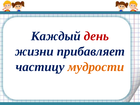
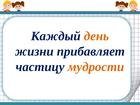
день colour: red -> orange
